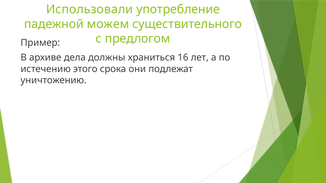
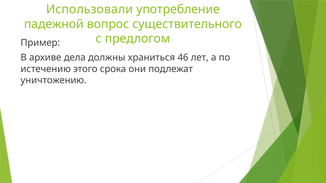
можем: можем -> вопрос
16: 16 -> 46
